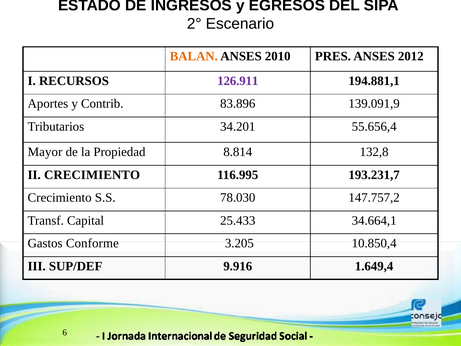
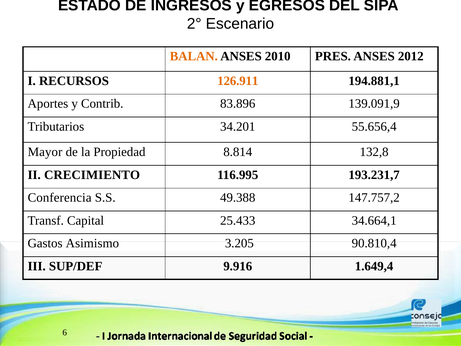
126.911 colour: purple -> orange
Crecimiento at (60, 198): Crecimiento -> Conferencia
78.030: 78.030 -> 49.388
Conforme: Conforme -> Asimismo
10.850,4: 10.850,4 -> 90.810,4
